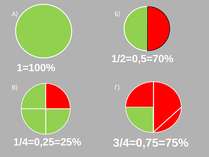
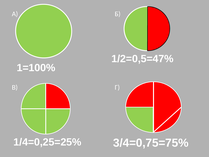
1/2=0,5=70%: 1/2=0,5=70% -> 1/2=0,5=47%
